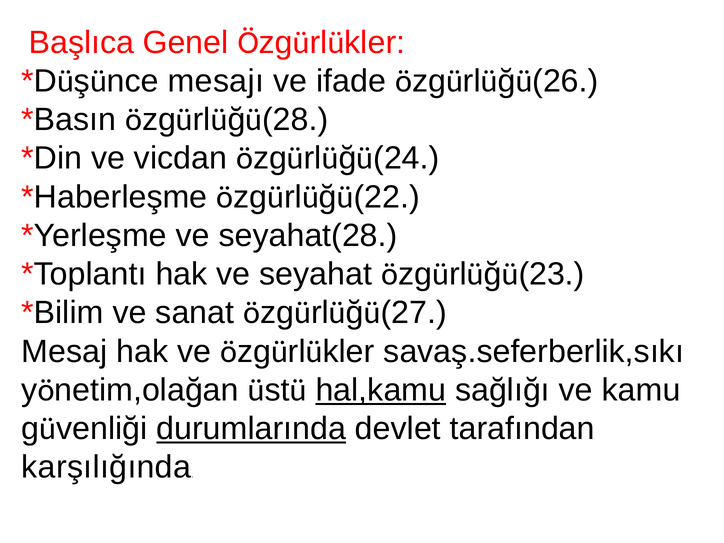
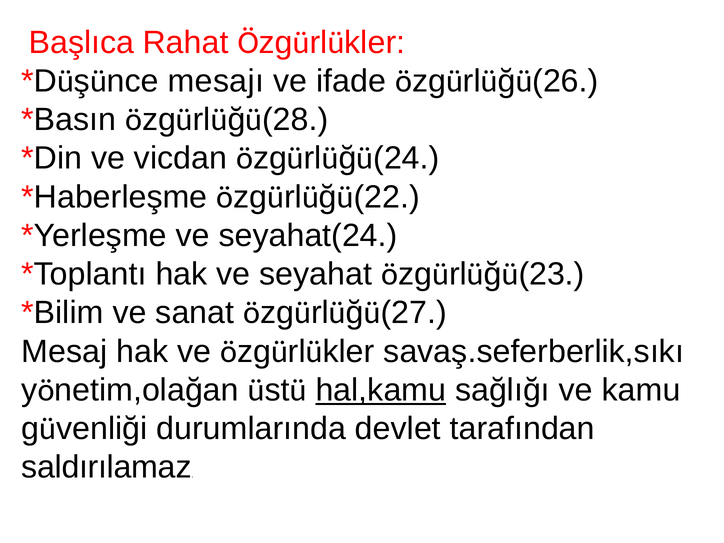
Genel: Genel -> Rahat
seyahat(28: seyahat(28 -> seyahat(24
durumlarında underline: present -> none
karşılığında: karşılığında -> saldırılamaz
